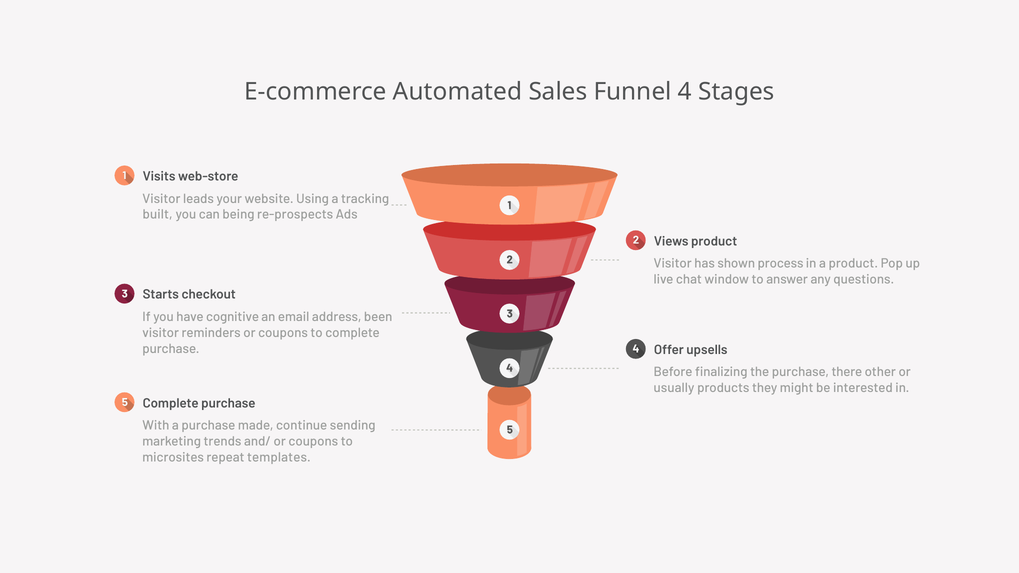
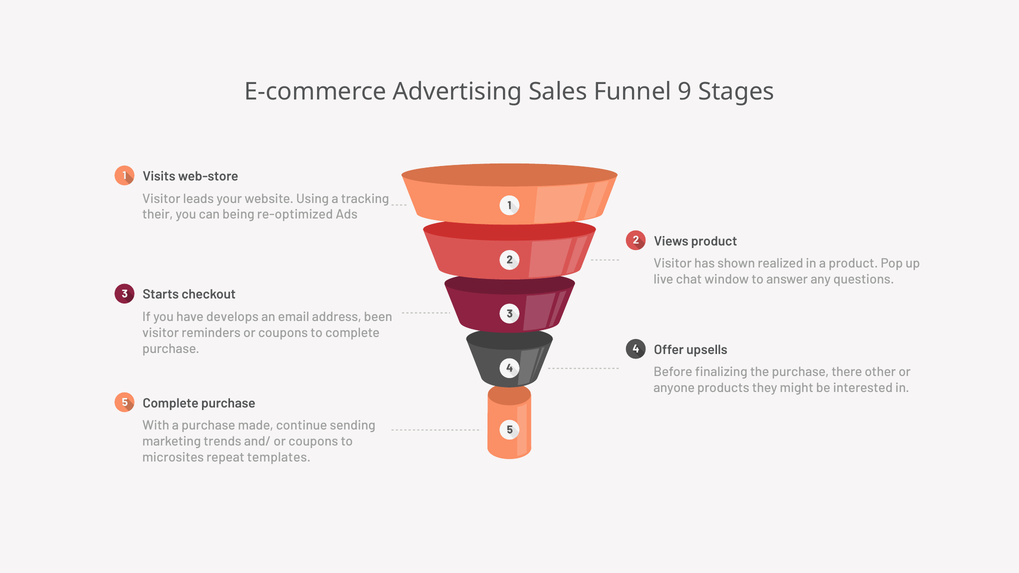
Automated: Automated -> Advertising
4: 4 -> 9
built: built -> their
re-prospects: re-prospects -> re-optimized
process: process -> realized
cognitive: cognitive -> develops
usually: usually -> anyone
